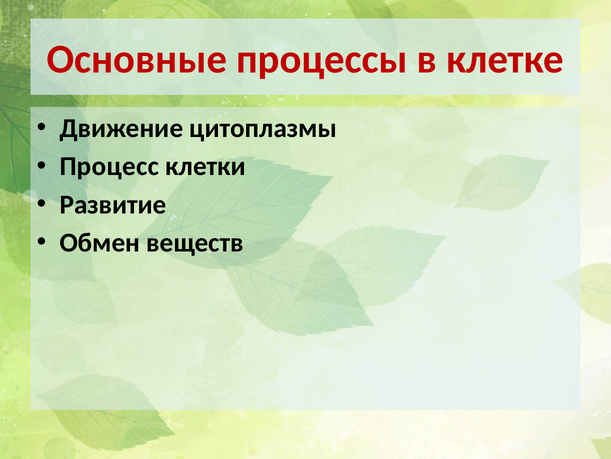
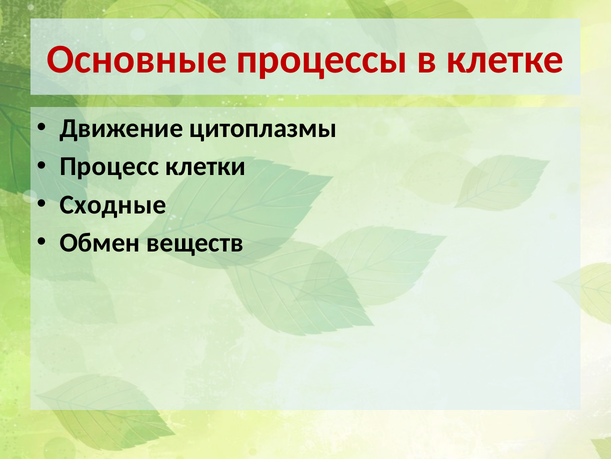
Развитие: Развитие -> Сходные
